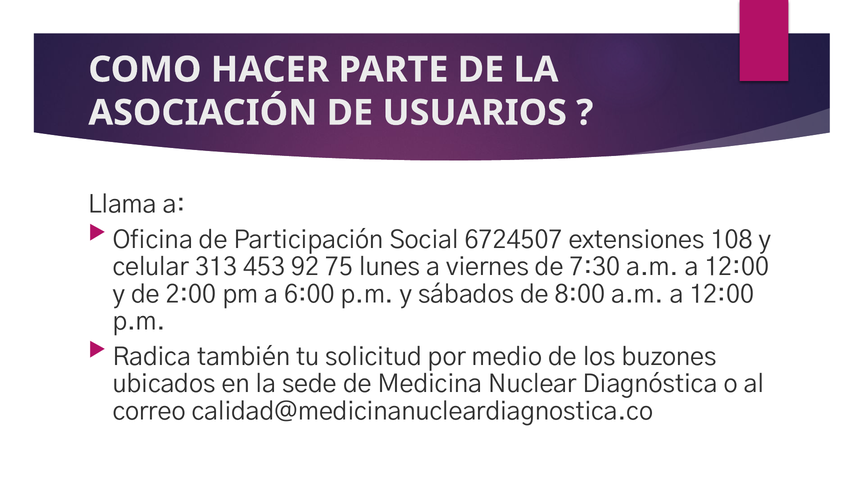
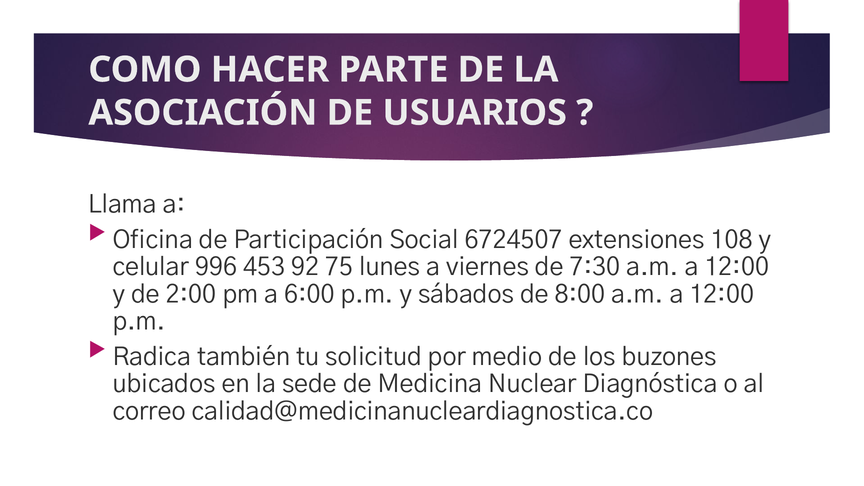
313: 313 -> 996
